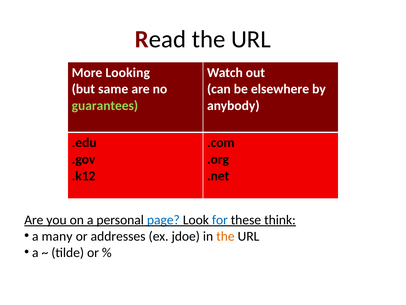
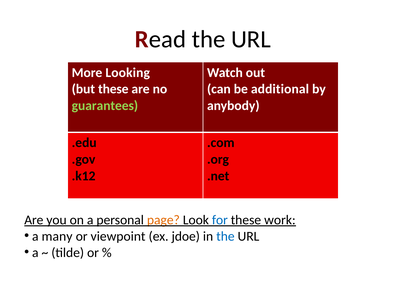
but same: same -> these
elsewhere: elsewhere -> additional
page colour: blue -> orange
think: think -> work
addresses: addresses -> viewpoint
the at (225, 236) colour: orange -> blue
